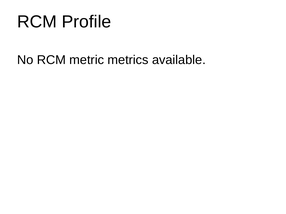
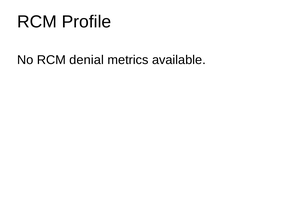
metric: metric -> denial
